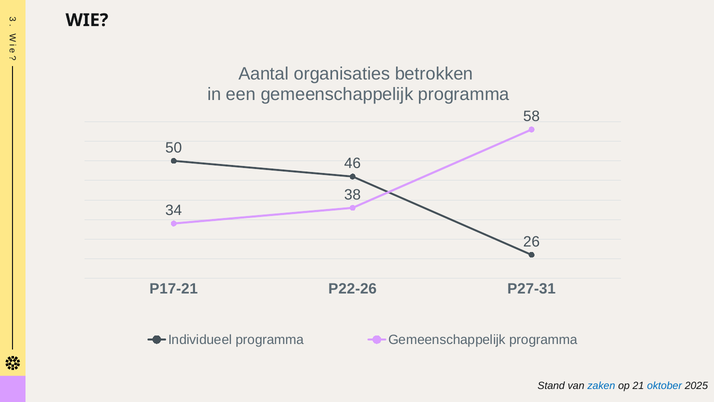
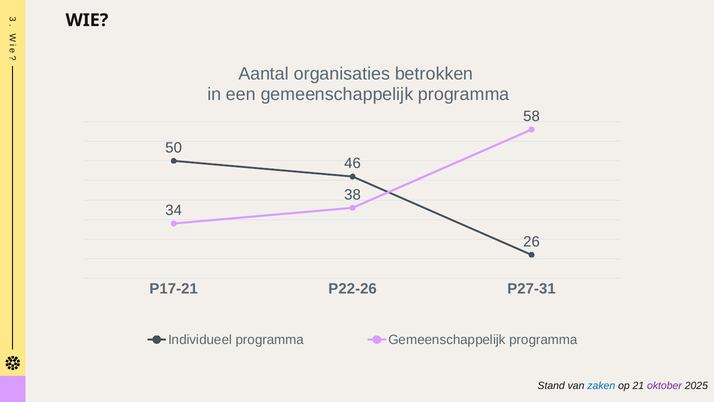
oktober colour: blue -> purple
